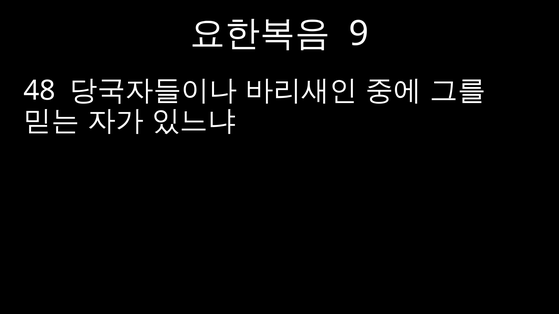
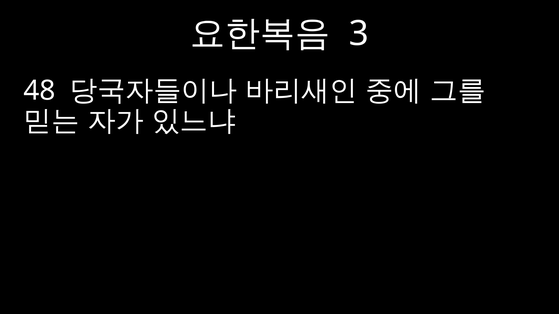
9: 9 -> 3
